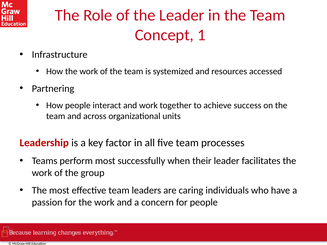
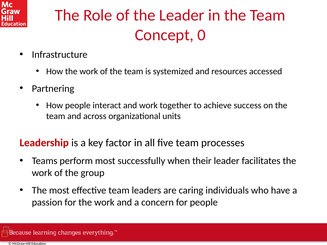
1: 1 -> 0
